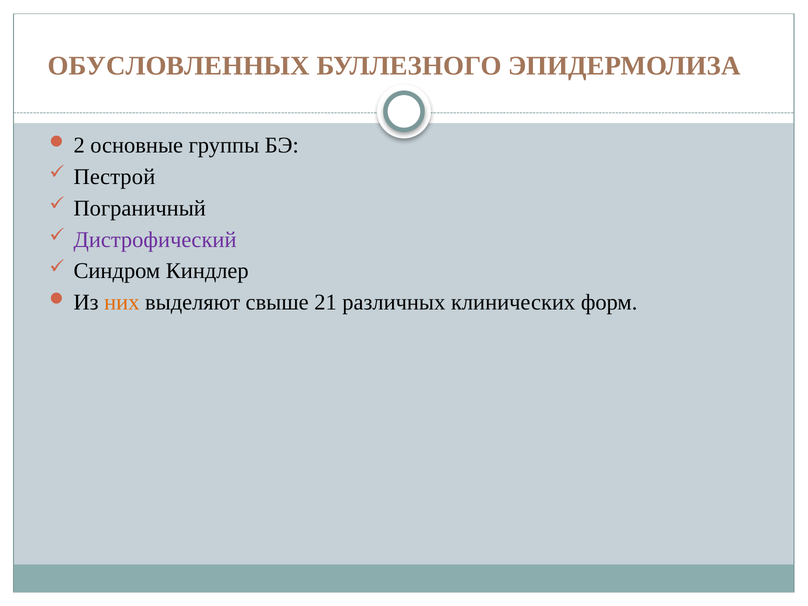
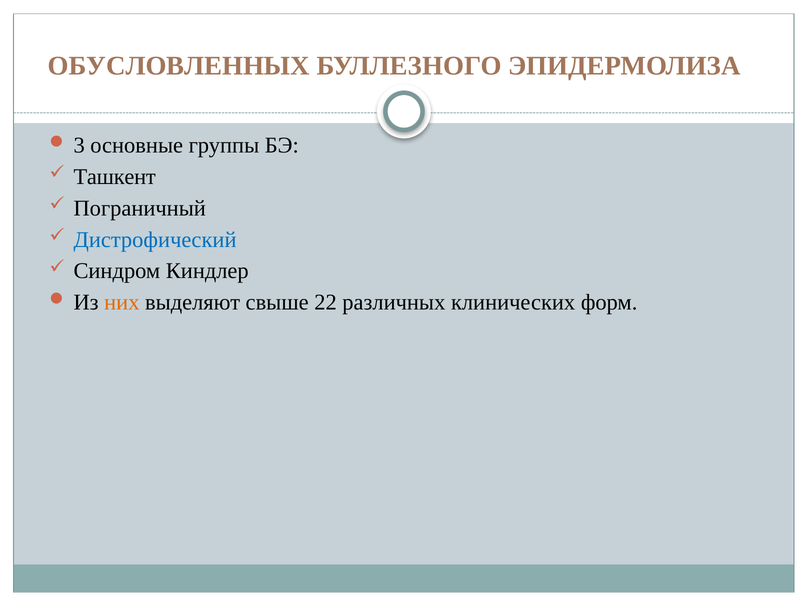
2: 2 -> 3
Пестрой: Пестрой -> Ташкент
Дистрофический colour: purple -> blue
21: 21 -> 22
